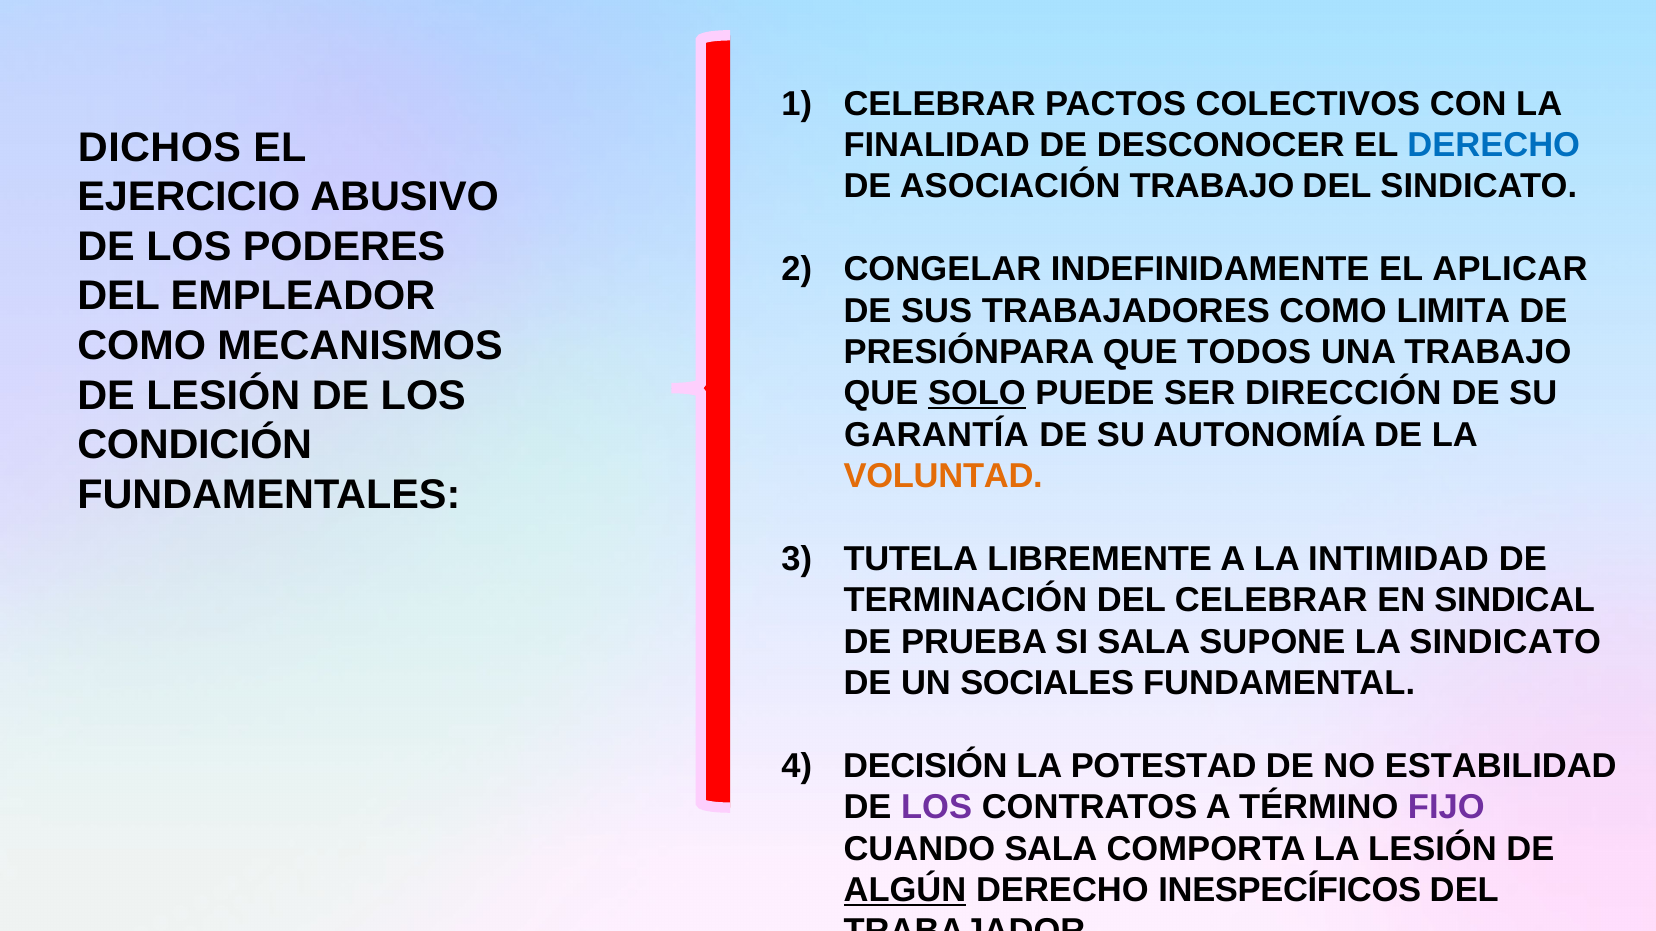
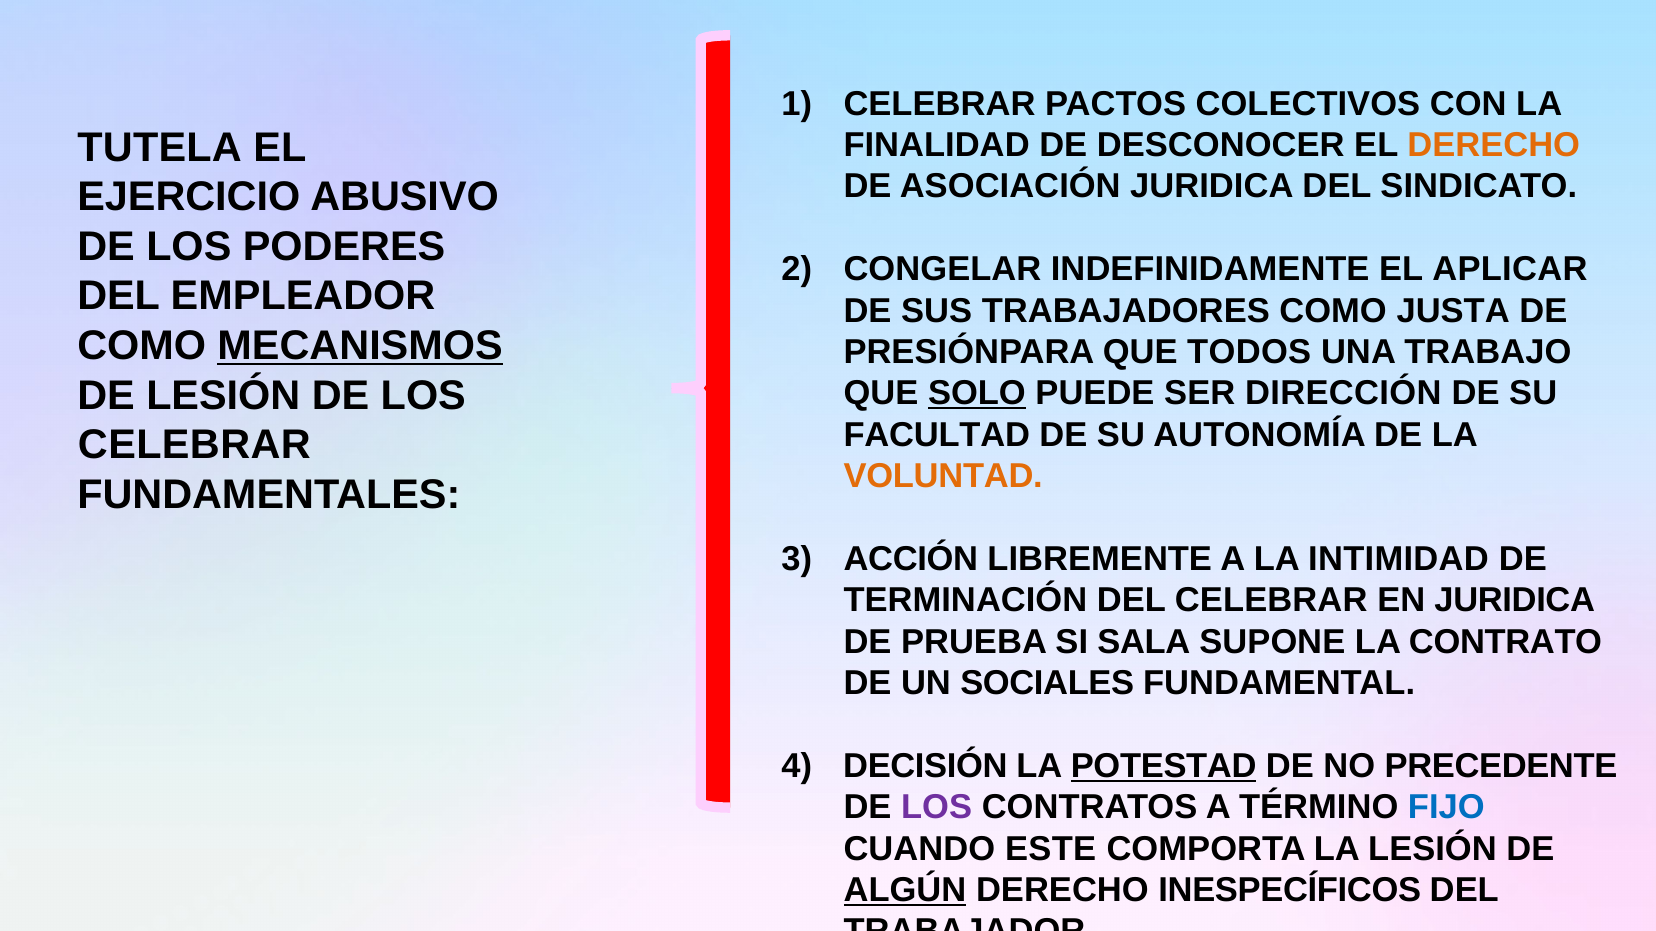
DICHOS: DICHOS -> TUTELA
DERECHO at (1494, 145) colour: blue -> orange
ASOCIACIÓN TRABAJO: TRABAJO -> JURIDICA
LIMITA: LIMITA -> JUSTA
MECANISMOS underline: none -> present
GARANTÍA: GARANTÍA -> FACULTAD
CONDICIÓN at (195, 446): CONDICIÓN -> CELEBRAR
TUTELA: TUTELA -> ACCIÓN
EN SINDICAL: SINDICAL -> JURIDICA
LA SINDICATO: SINDICATO -> CONTRATO
POTESTAD underline: none -> present
ESTABILIDAD: ESTABILIDAD -> PRECEDENTE
FIJO colour: purple -> blue
CUANDO SALA: SALA -> ESTE
